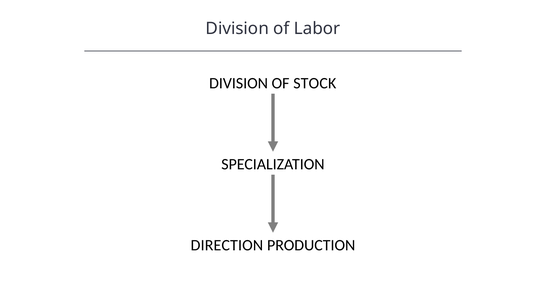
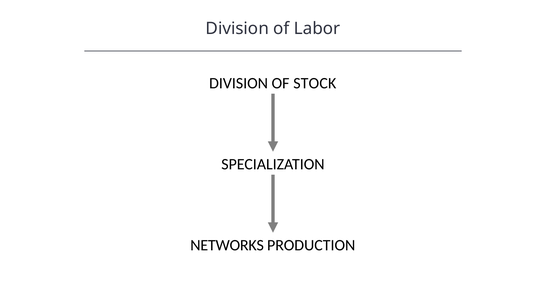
DIRECTION: DIRECTION -> NETWORKS
